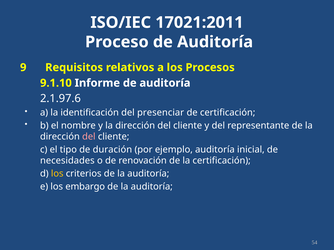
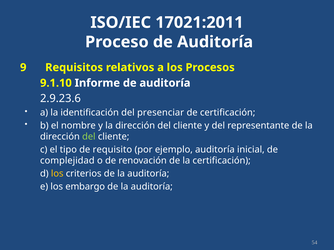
2.1.97.6: 2.1.97.6 -> 2.9.23.6
del at (89, 137) colour: pink -> light green
duración: duración -> requisito
necesidades: necesidades -> complejidad
